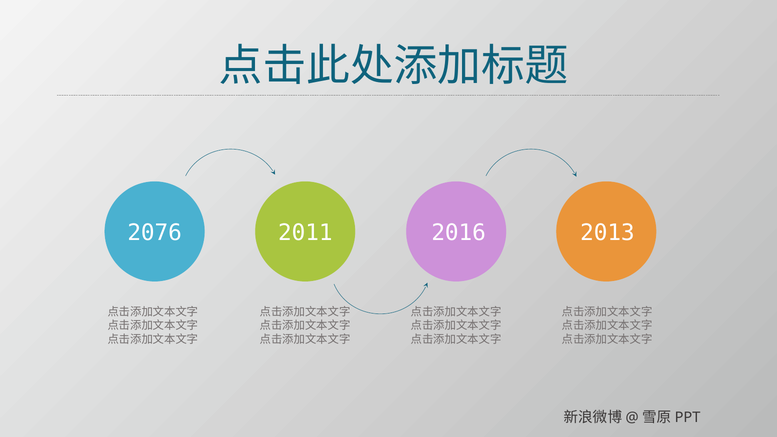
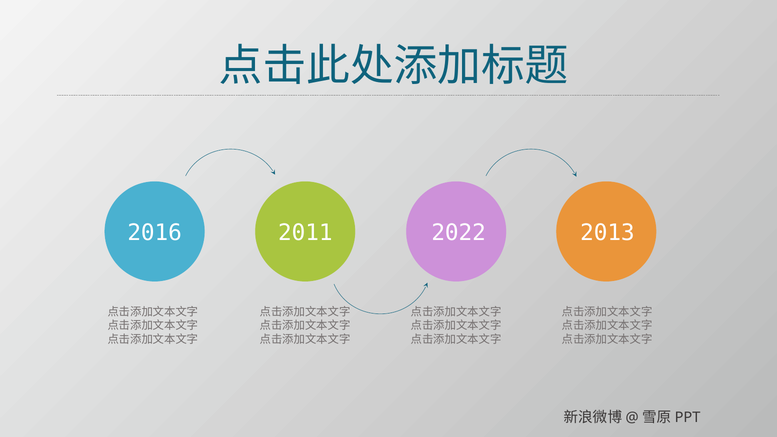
2076: 2076 -> 2016
2016: 2016 -> 2022
